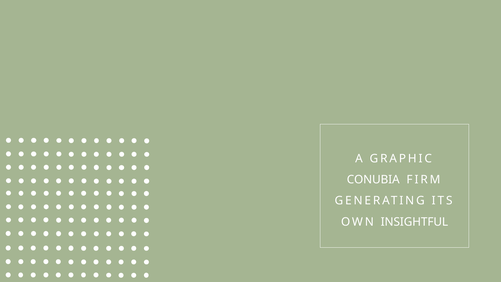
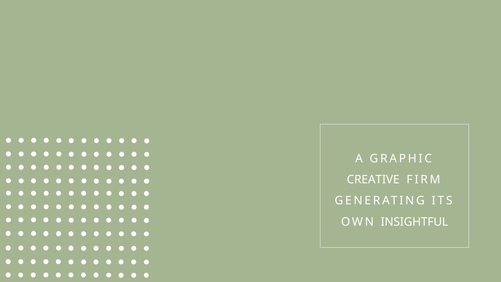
CONUBIA: CONUBIA -> CREATIVE
